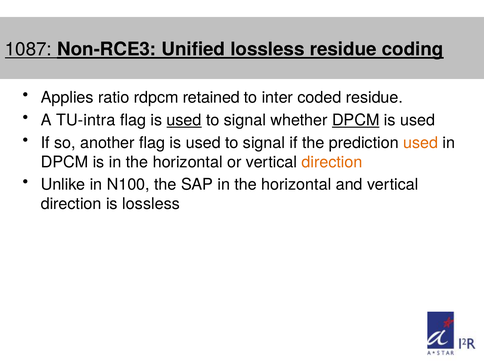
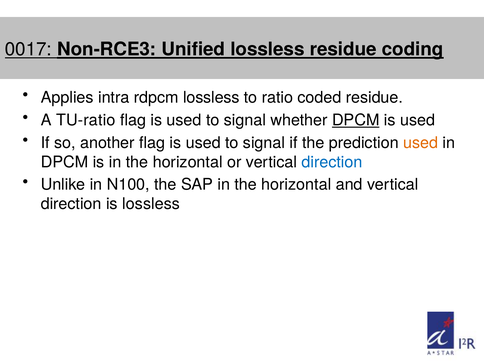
1087: 1087 -> 0017
ratio: ratio -> intra
rdpcm retained: retained -> lossless
inter: inter -> ratio
TU-intra: TU-intra -> TU-ratio
used at (184, 120) underline: present -> none
direction at (332, 162) colour: orange -> blue
